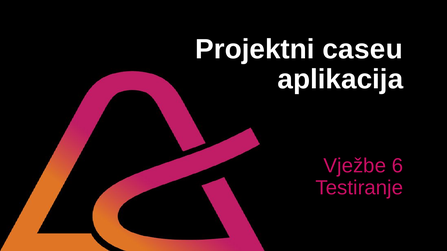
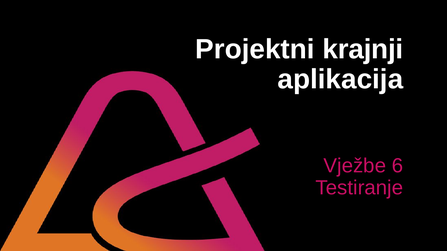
caseu: caseu -> krajnji
